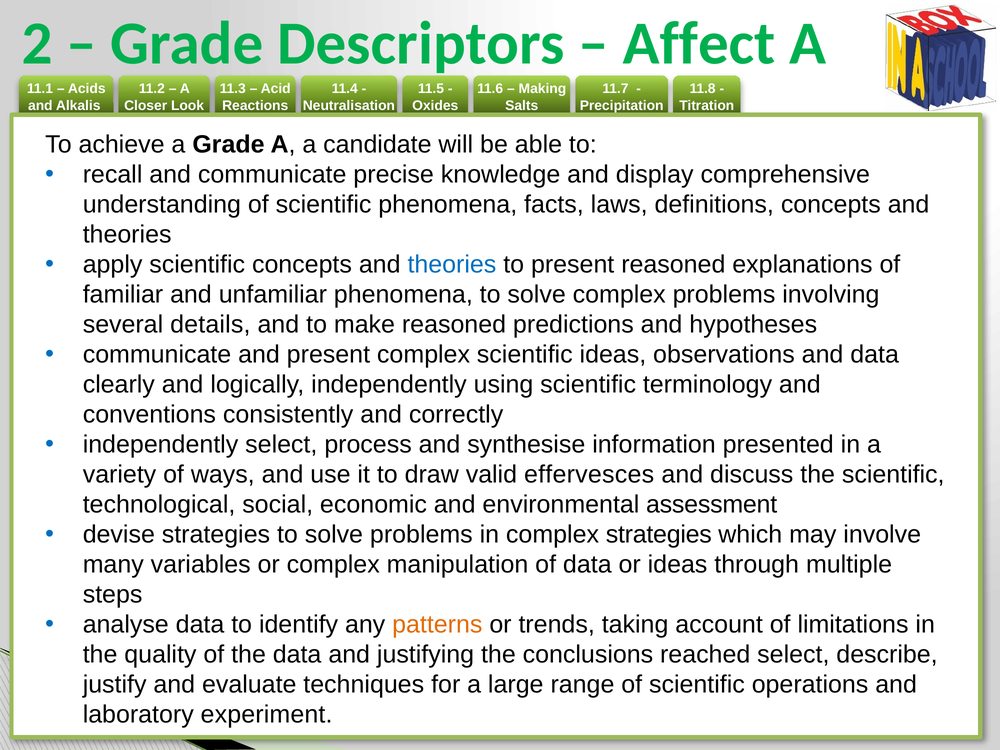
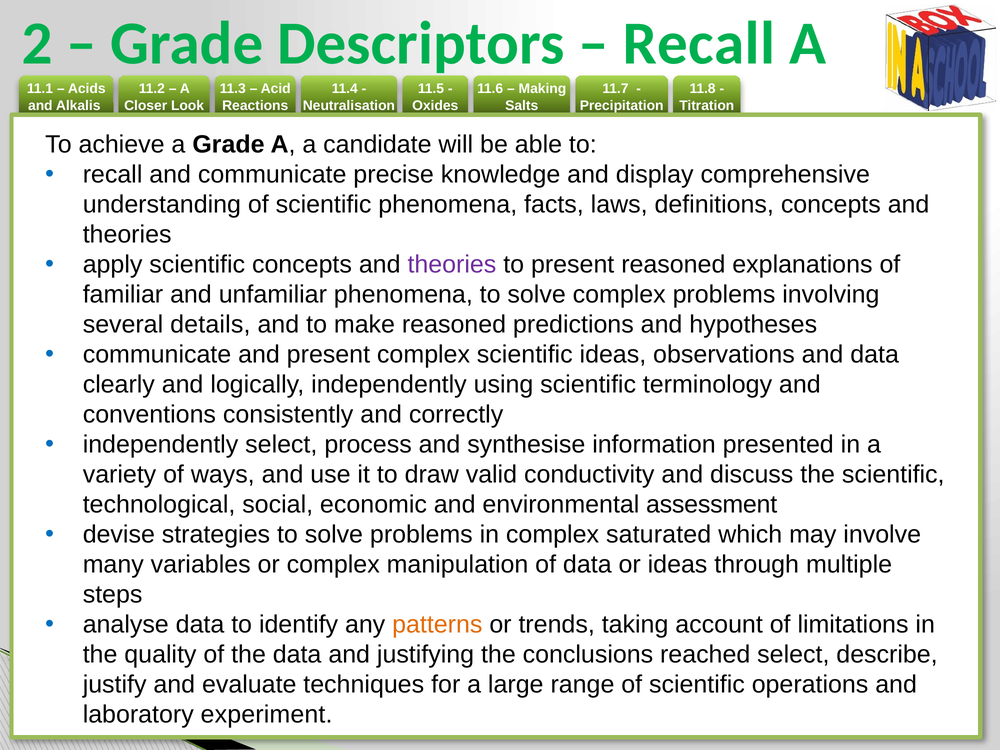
Affect at (699, 43): Affect -> Recall
theories at (452, 265) colour: blue -> purple
effervesces: effervesces -> conductivity
complex strategies: strategies -> saturated
